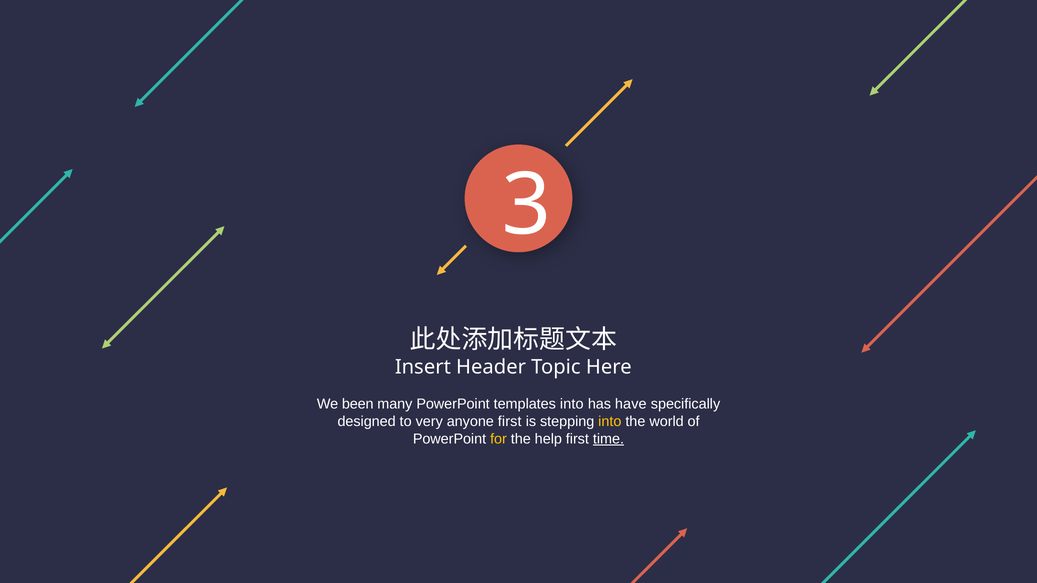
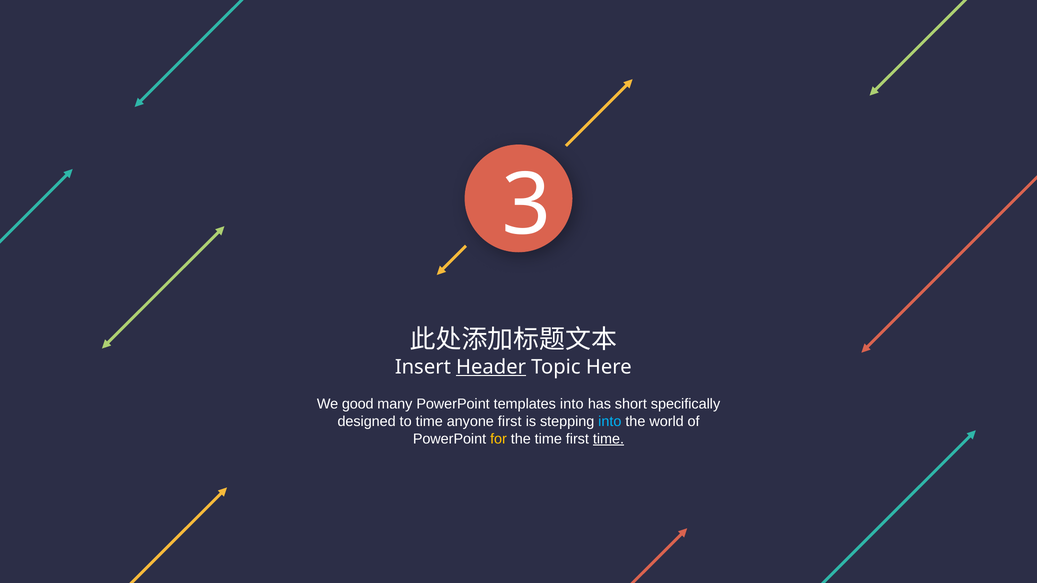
Header underline: none -> present
been: been -> good
have: have -> short
to very: very -> time
into at (610, 422) colour: yellow -> light blue
the help: help -> time
